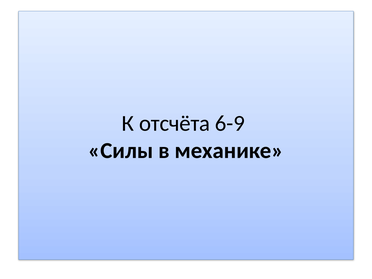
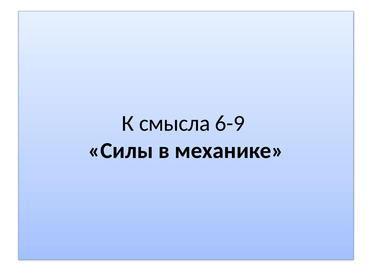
отсчёта: отсчёта -> смысла
